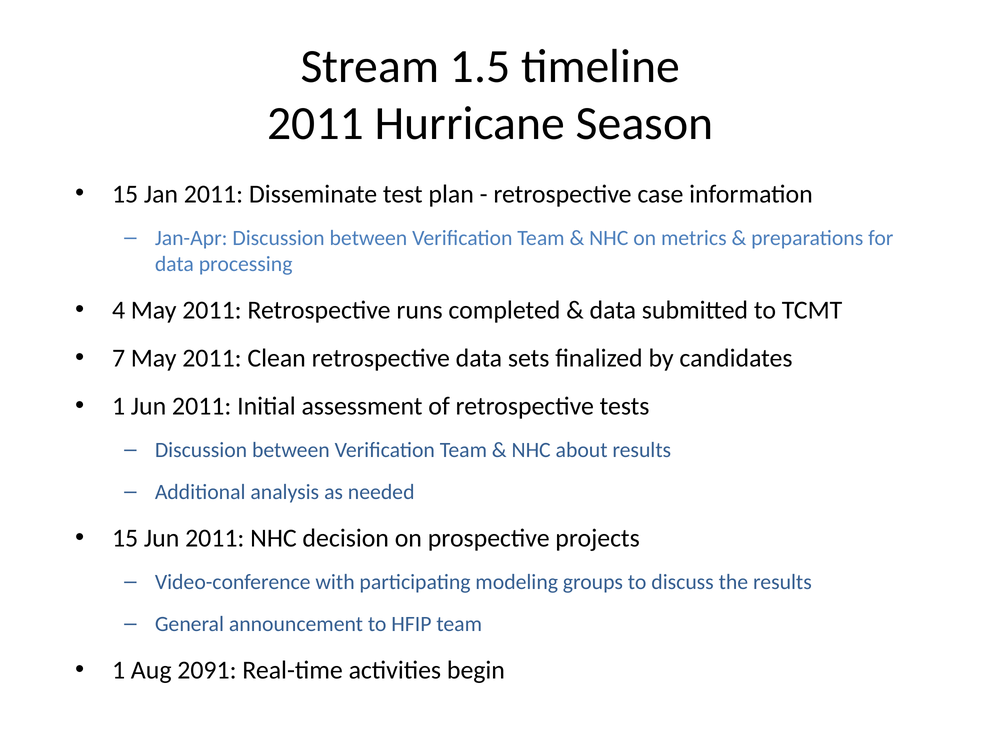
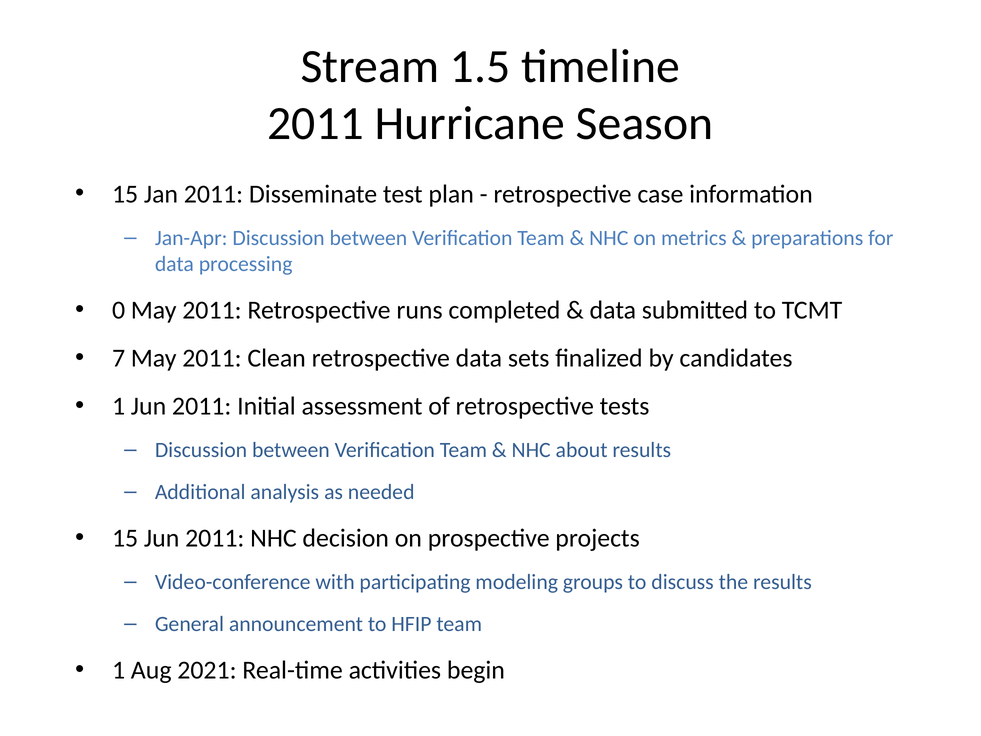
4: 4 -> 0
2091: 2091 -> 2021
